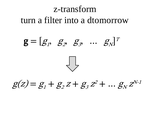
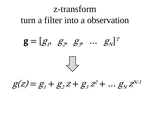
dtomorrow: dtomorrow -> observation
